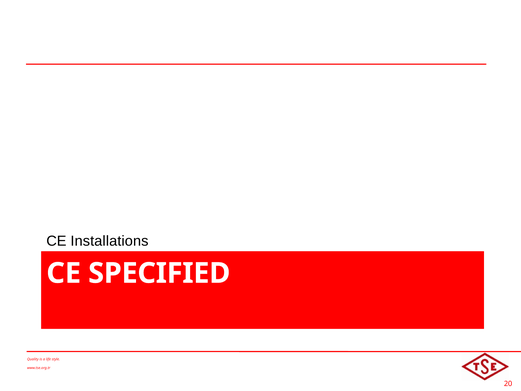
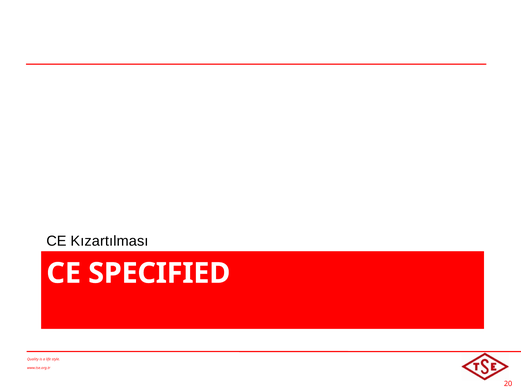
Installations: Installations -> Kızartılması
